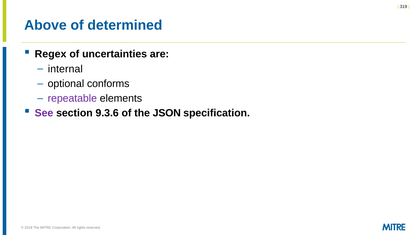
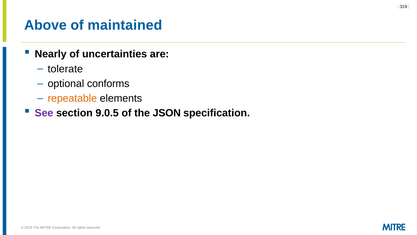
determined: determined -> maintained
Regex: Regex -> Nearly
internal: internal -> tolerate
repeatable colour: purple -> orange
9.3.6: 9.3.6 -> 9.0.5
